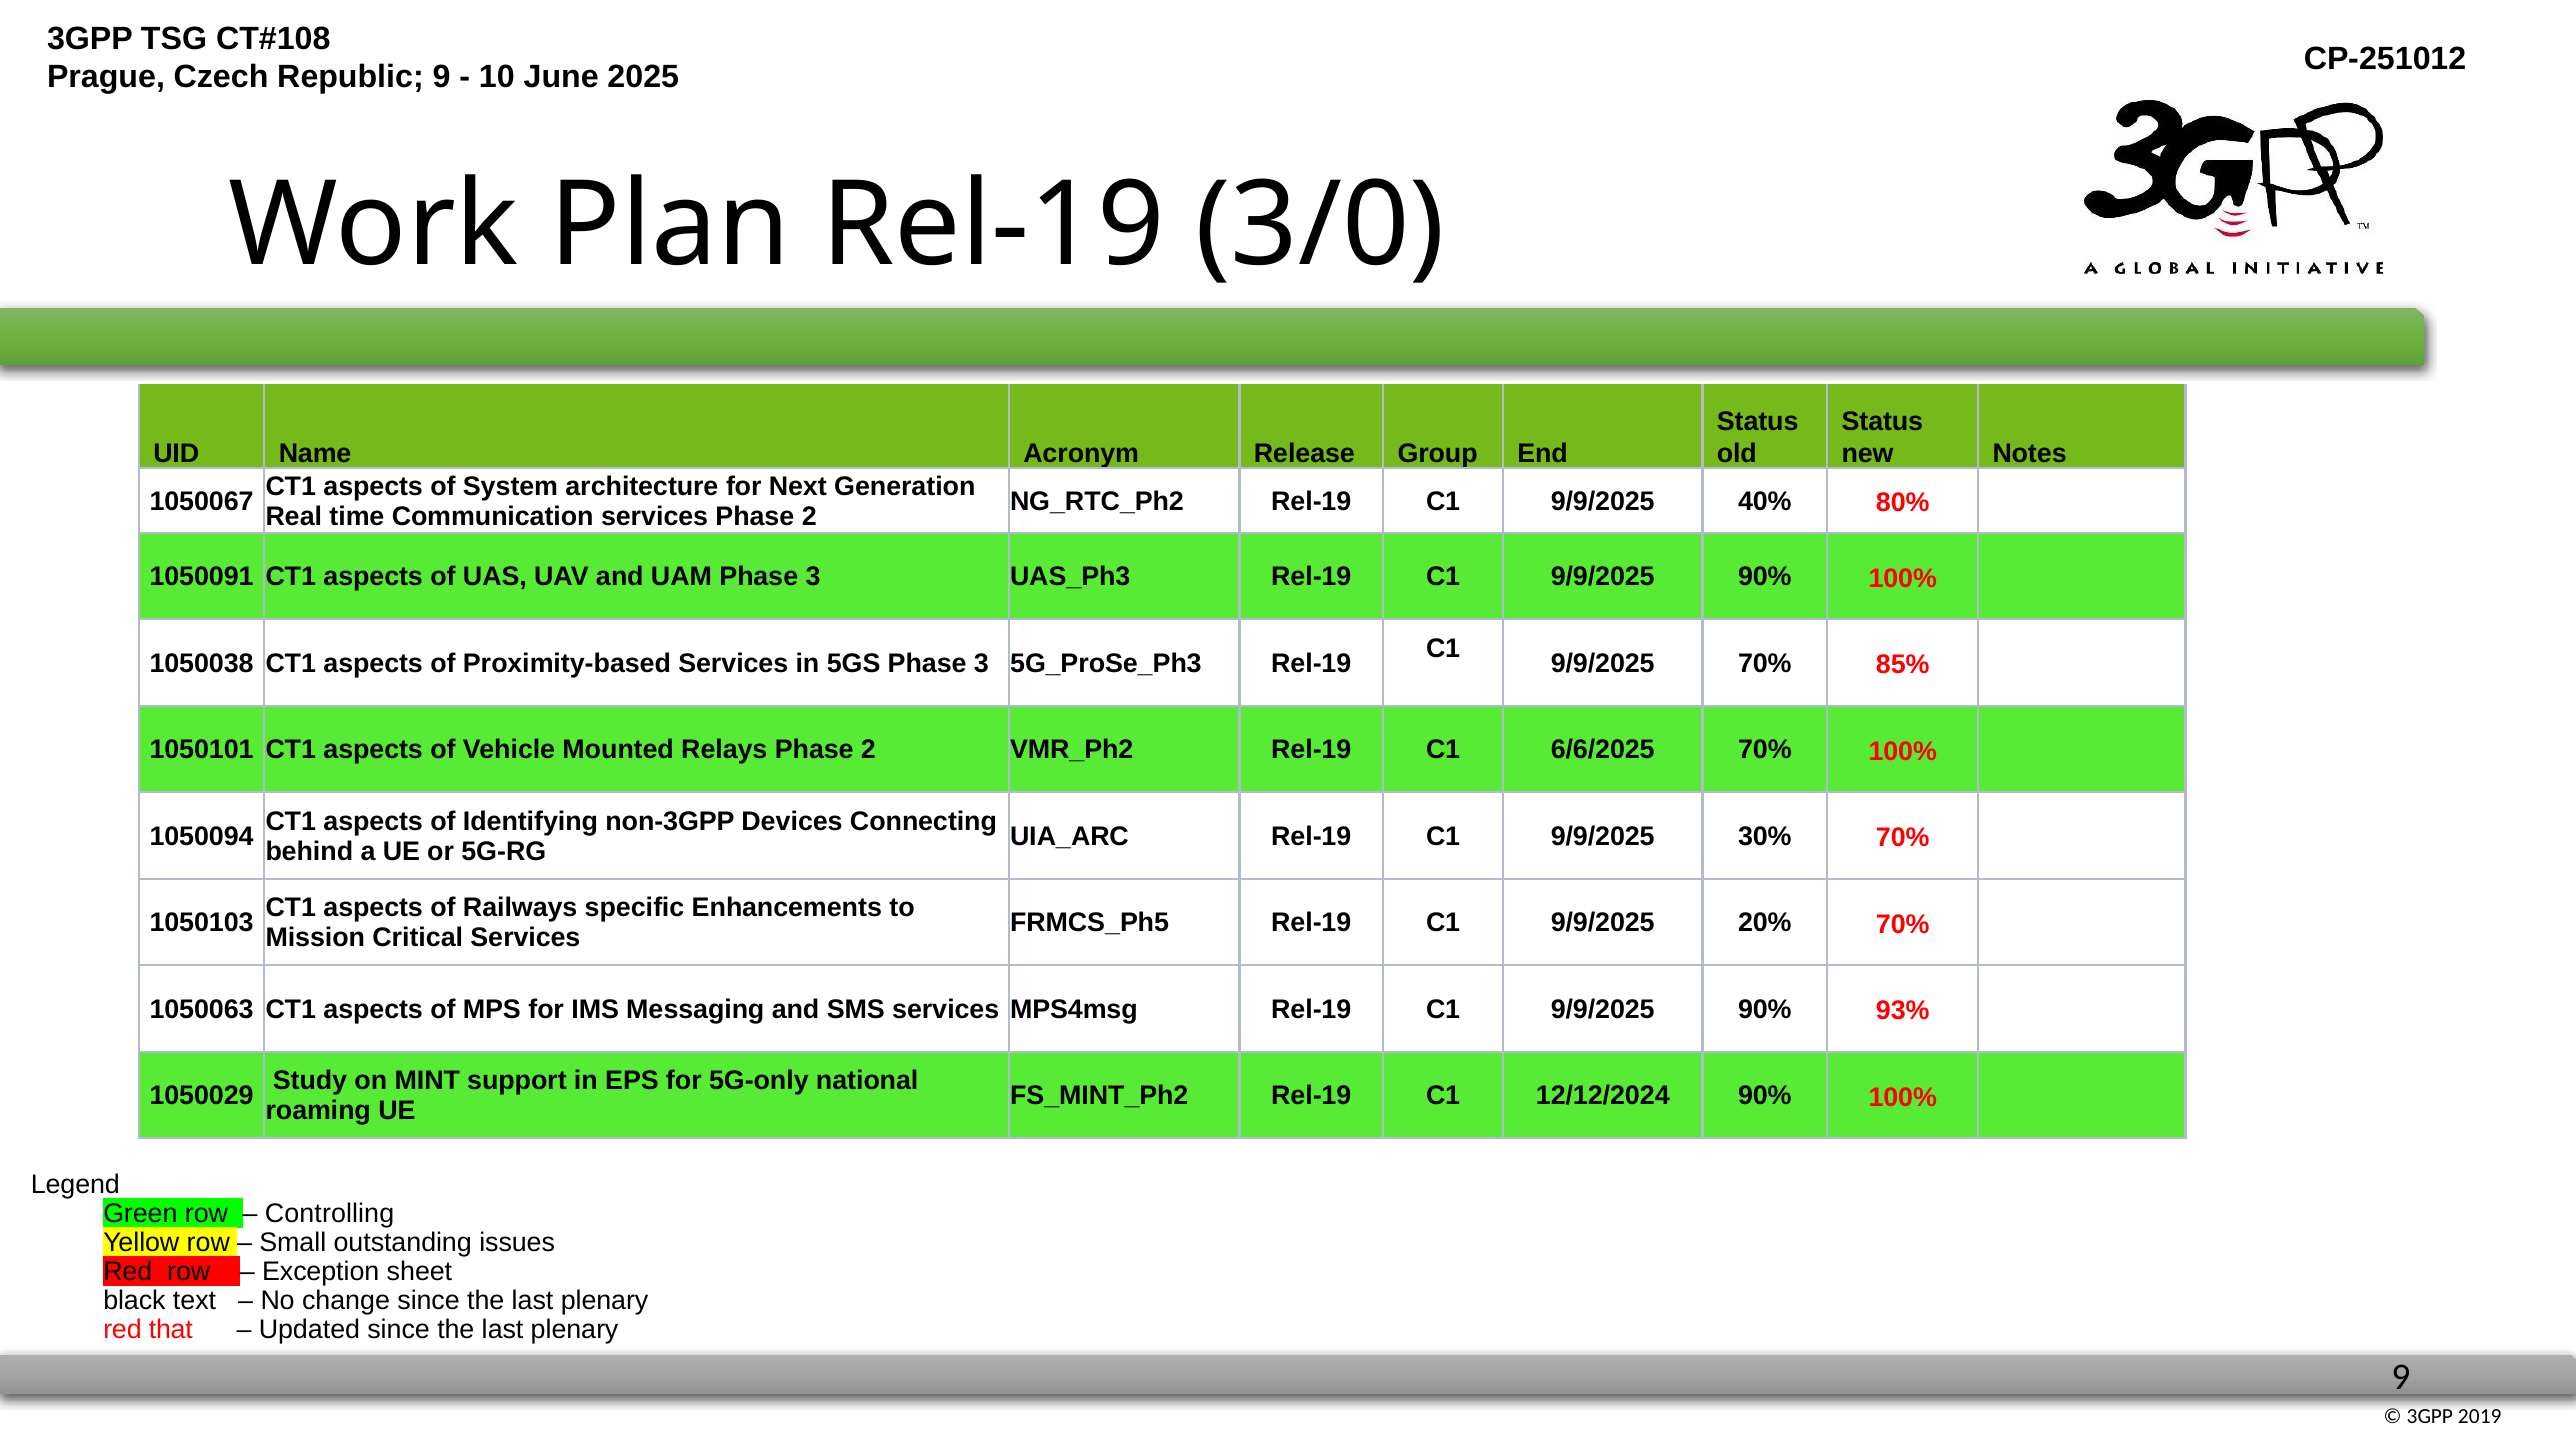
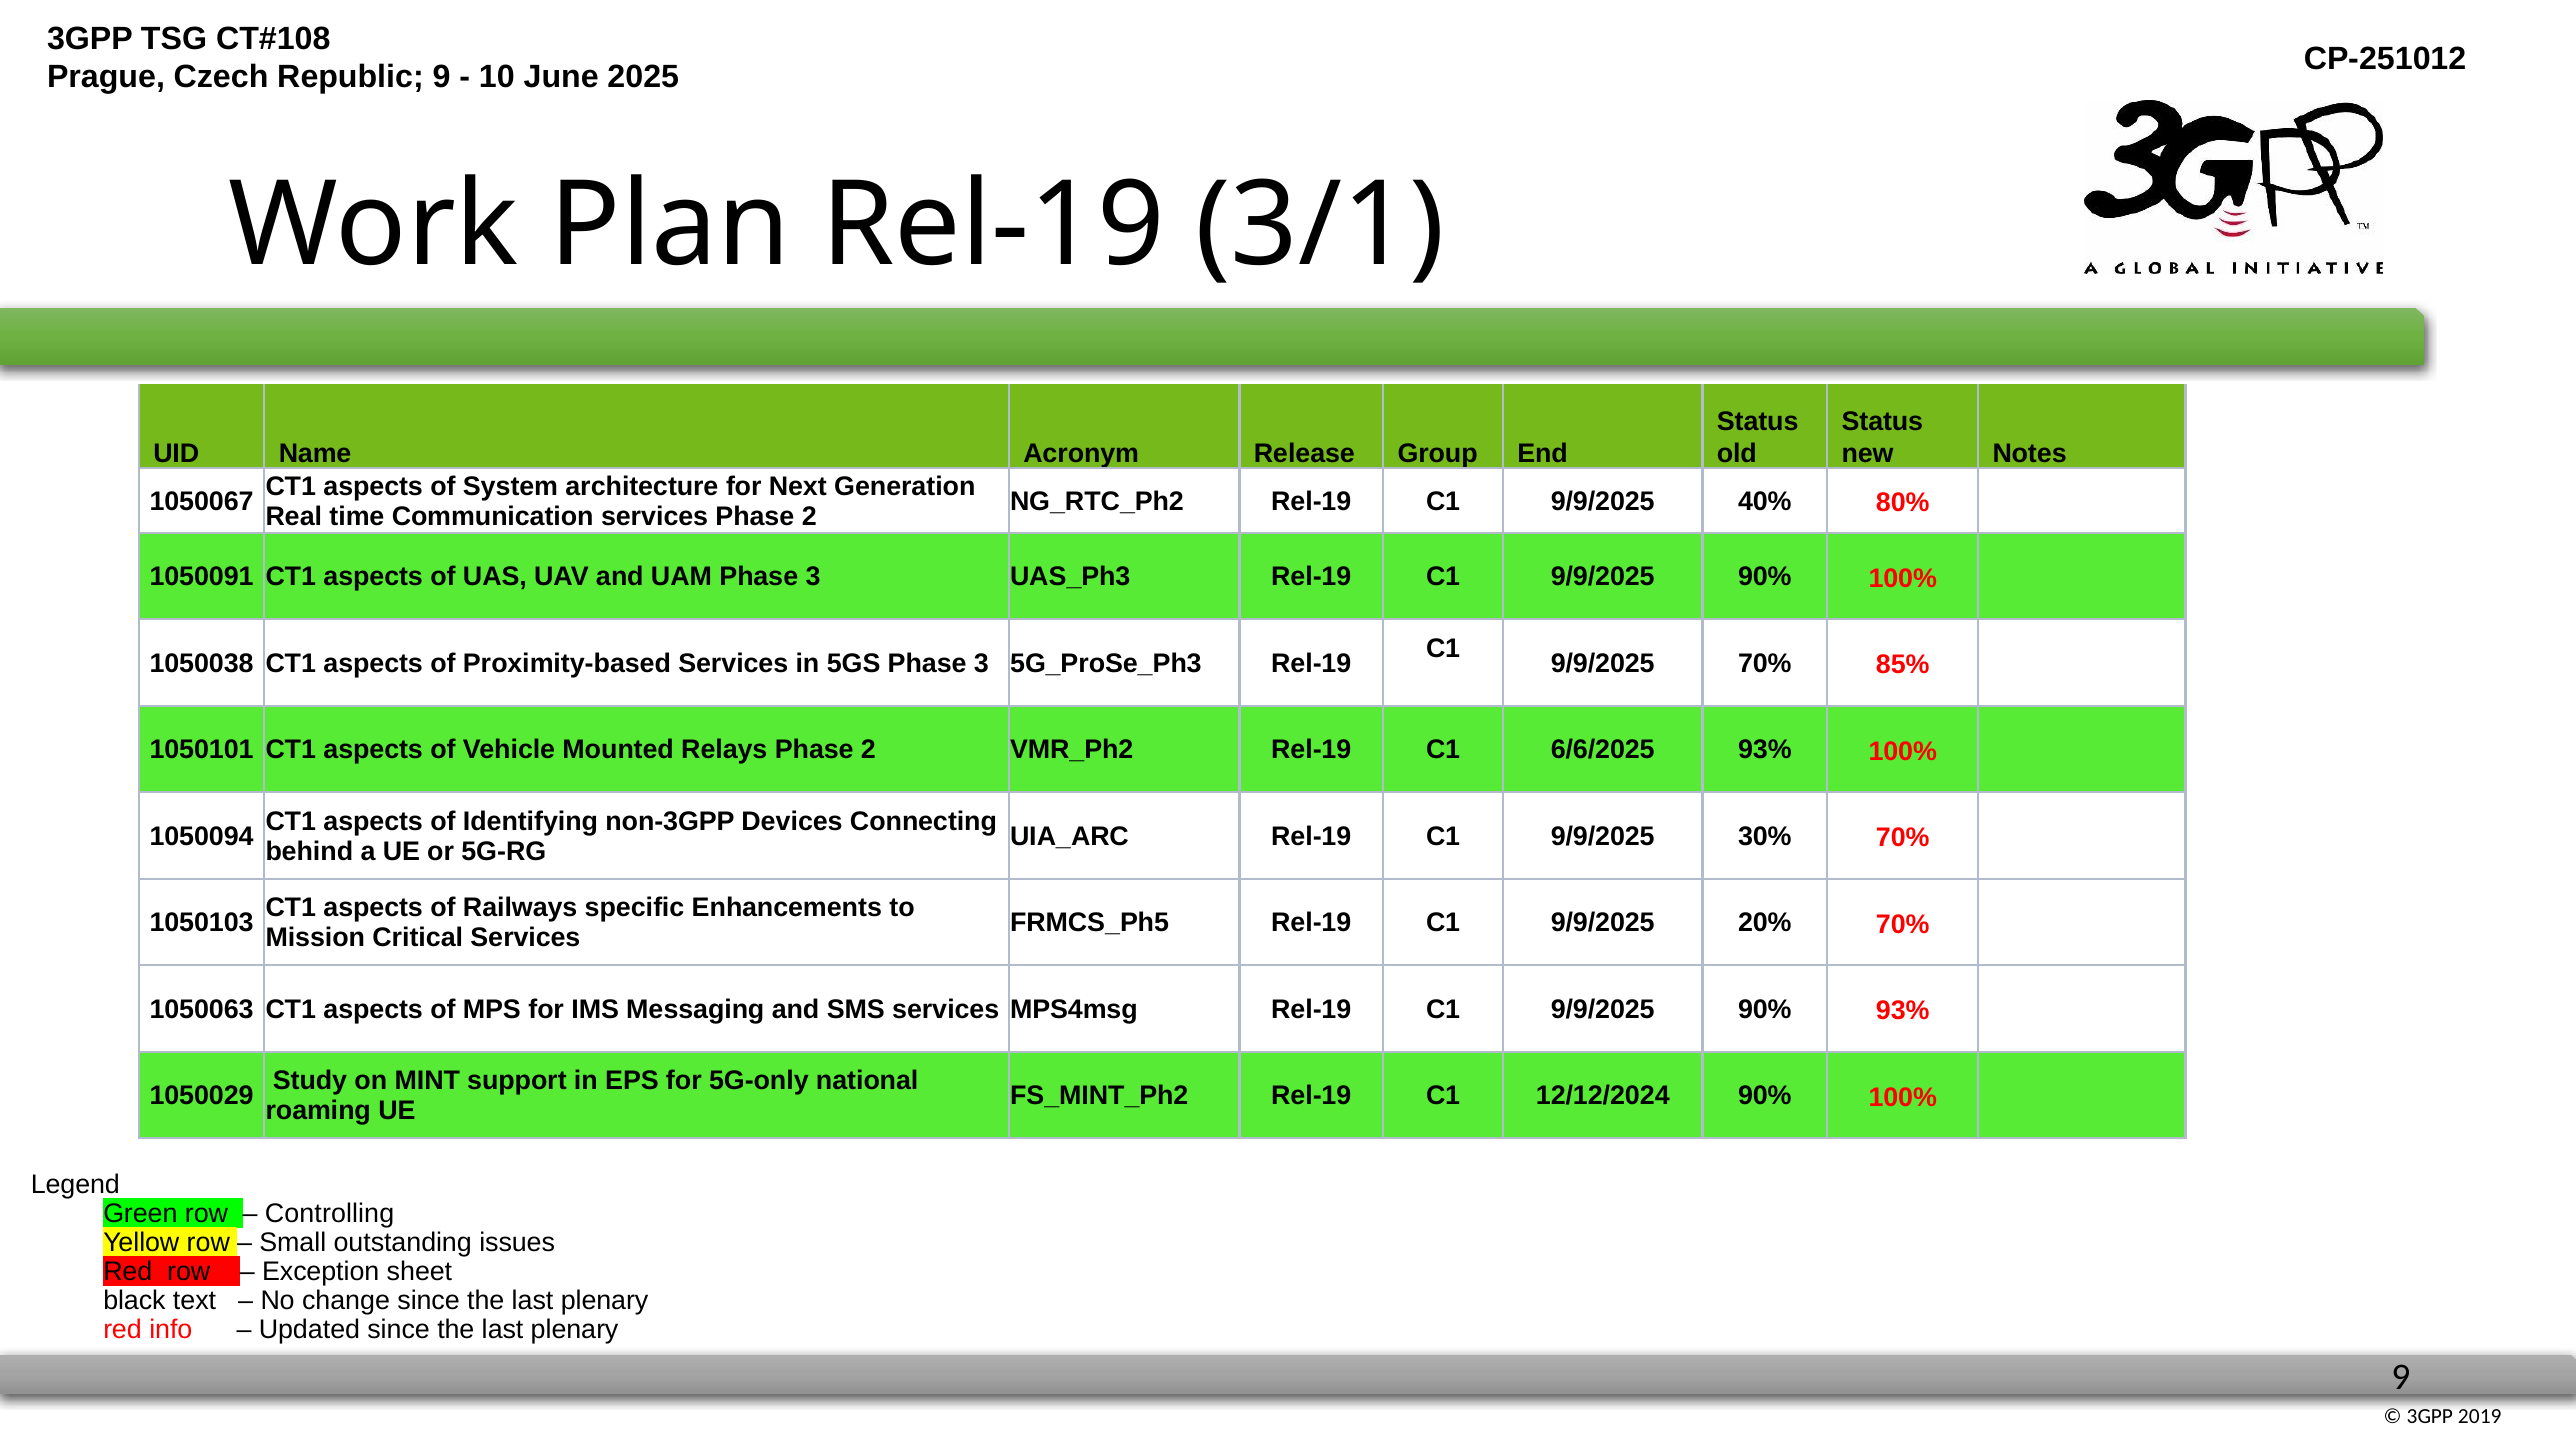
3/0: 3/0 -> 3/1
6/6/2025 70%: 70% -> 93%
that: that -> info
